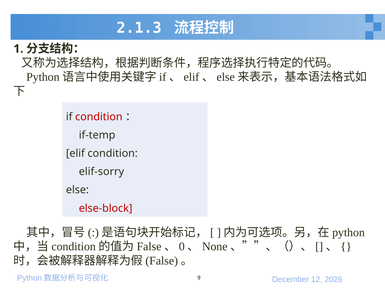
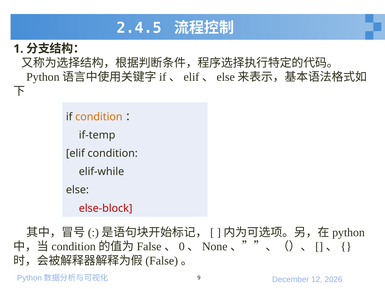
2.1.3: 2.1.3 -> 2.4.5
condition at (99, 117) colour: red -> orange
elif-sorry: elif-sorry -> elif-while
